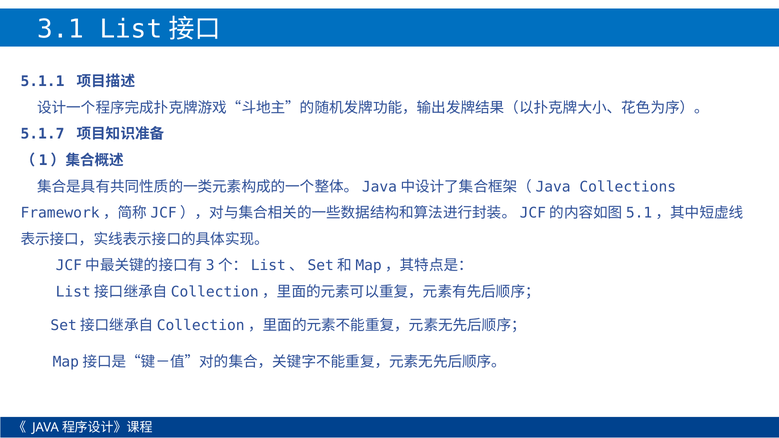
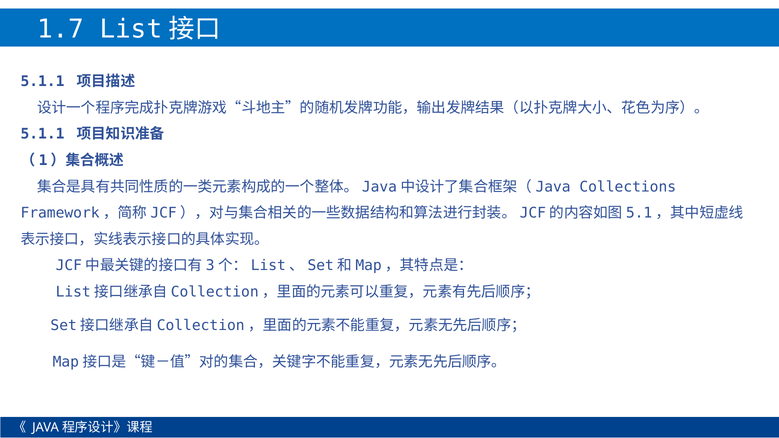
3.1: 3.1 -> 1.7
5.1.7 at (43, 134): 5.1.7 -> 5.1.1
